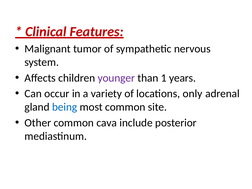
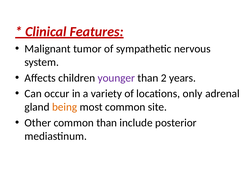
1: 1 -> 2
being colour: blue -> orange
common cava: cava -> than
